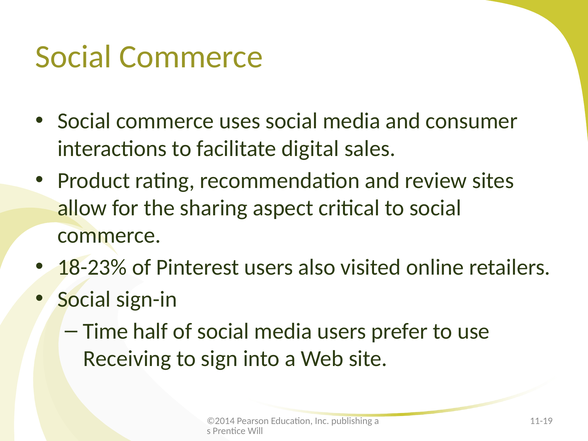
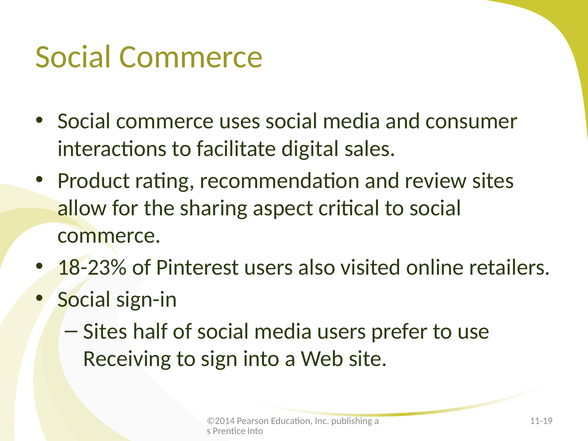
Time at (105, 331): Time -> Sites
Prentice Will: Will -> Into
